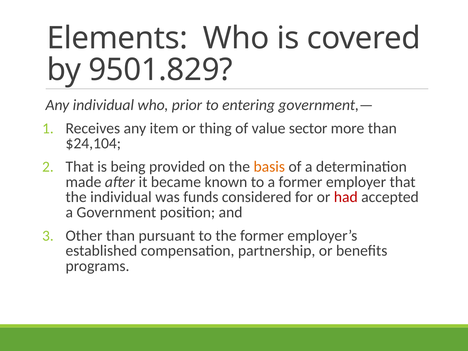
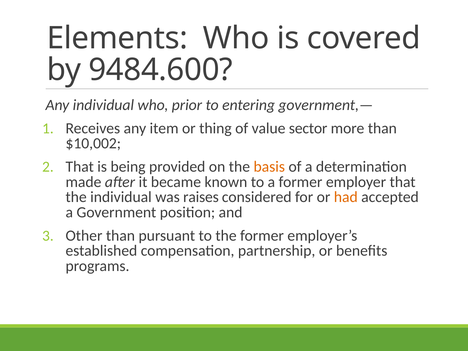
9501.829: 9501.829 -> 9484.600
$24,104: $24,104 -> $10,002
funds: funds -> raises
had colour: red -> orange
